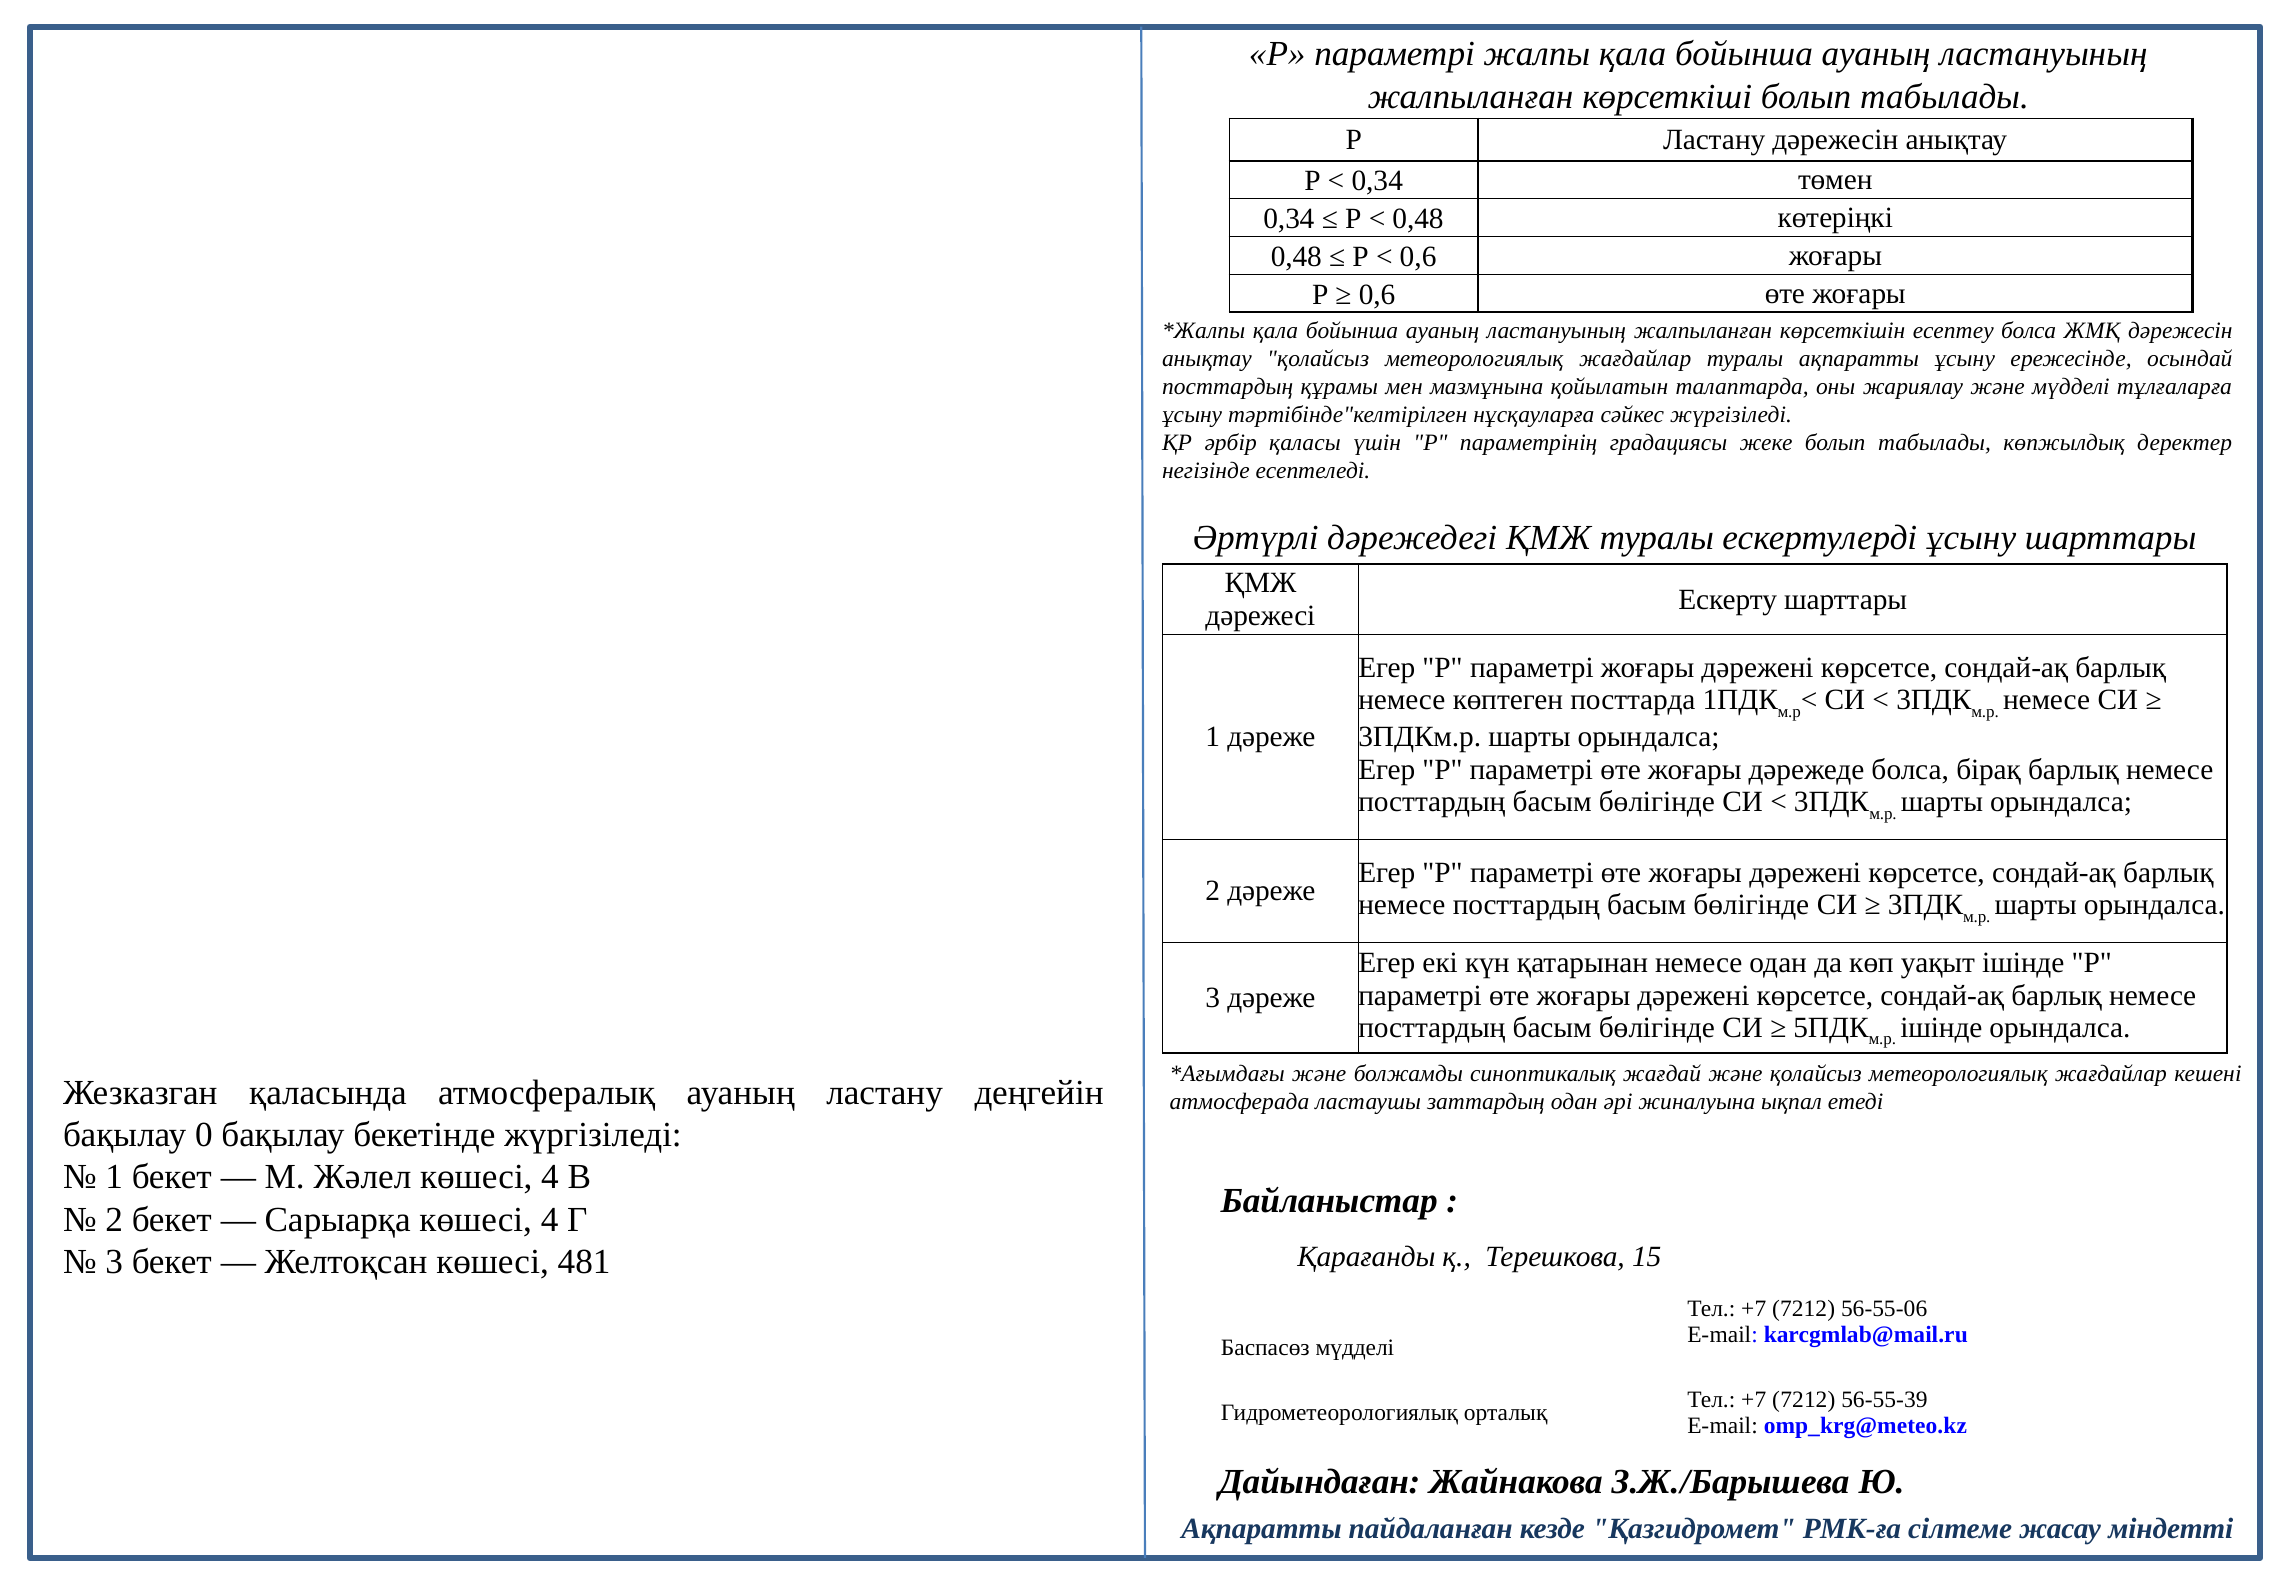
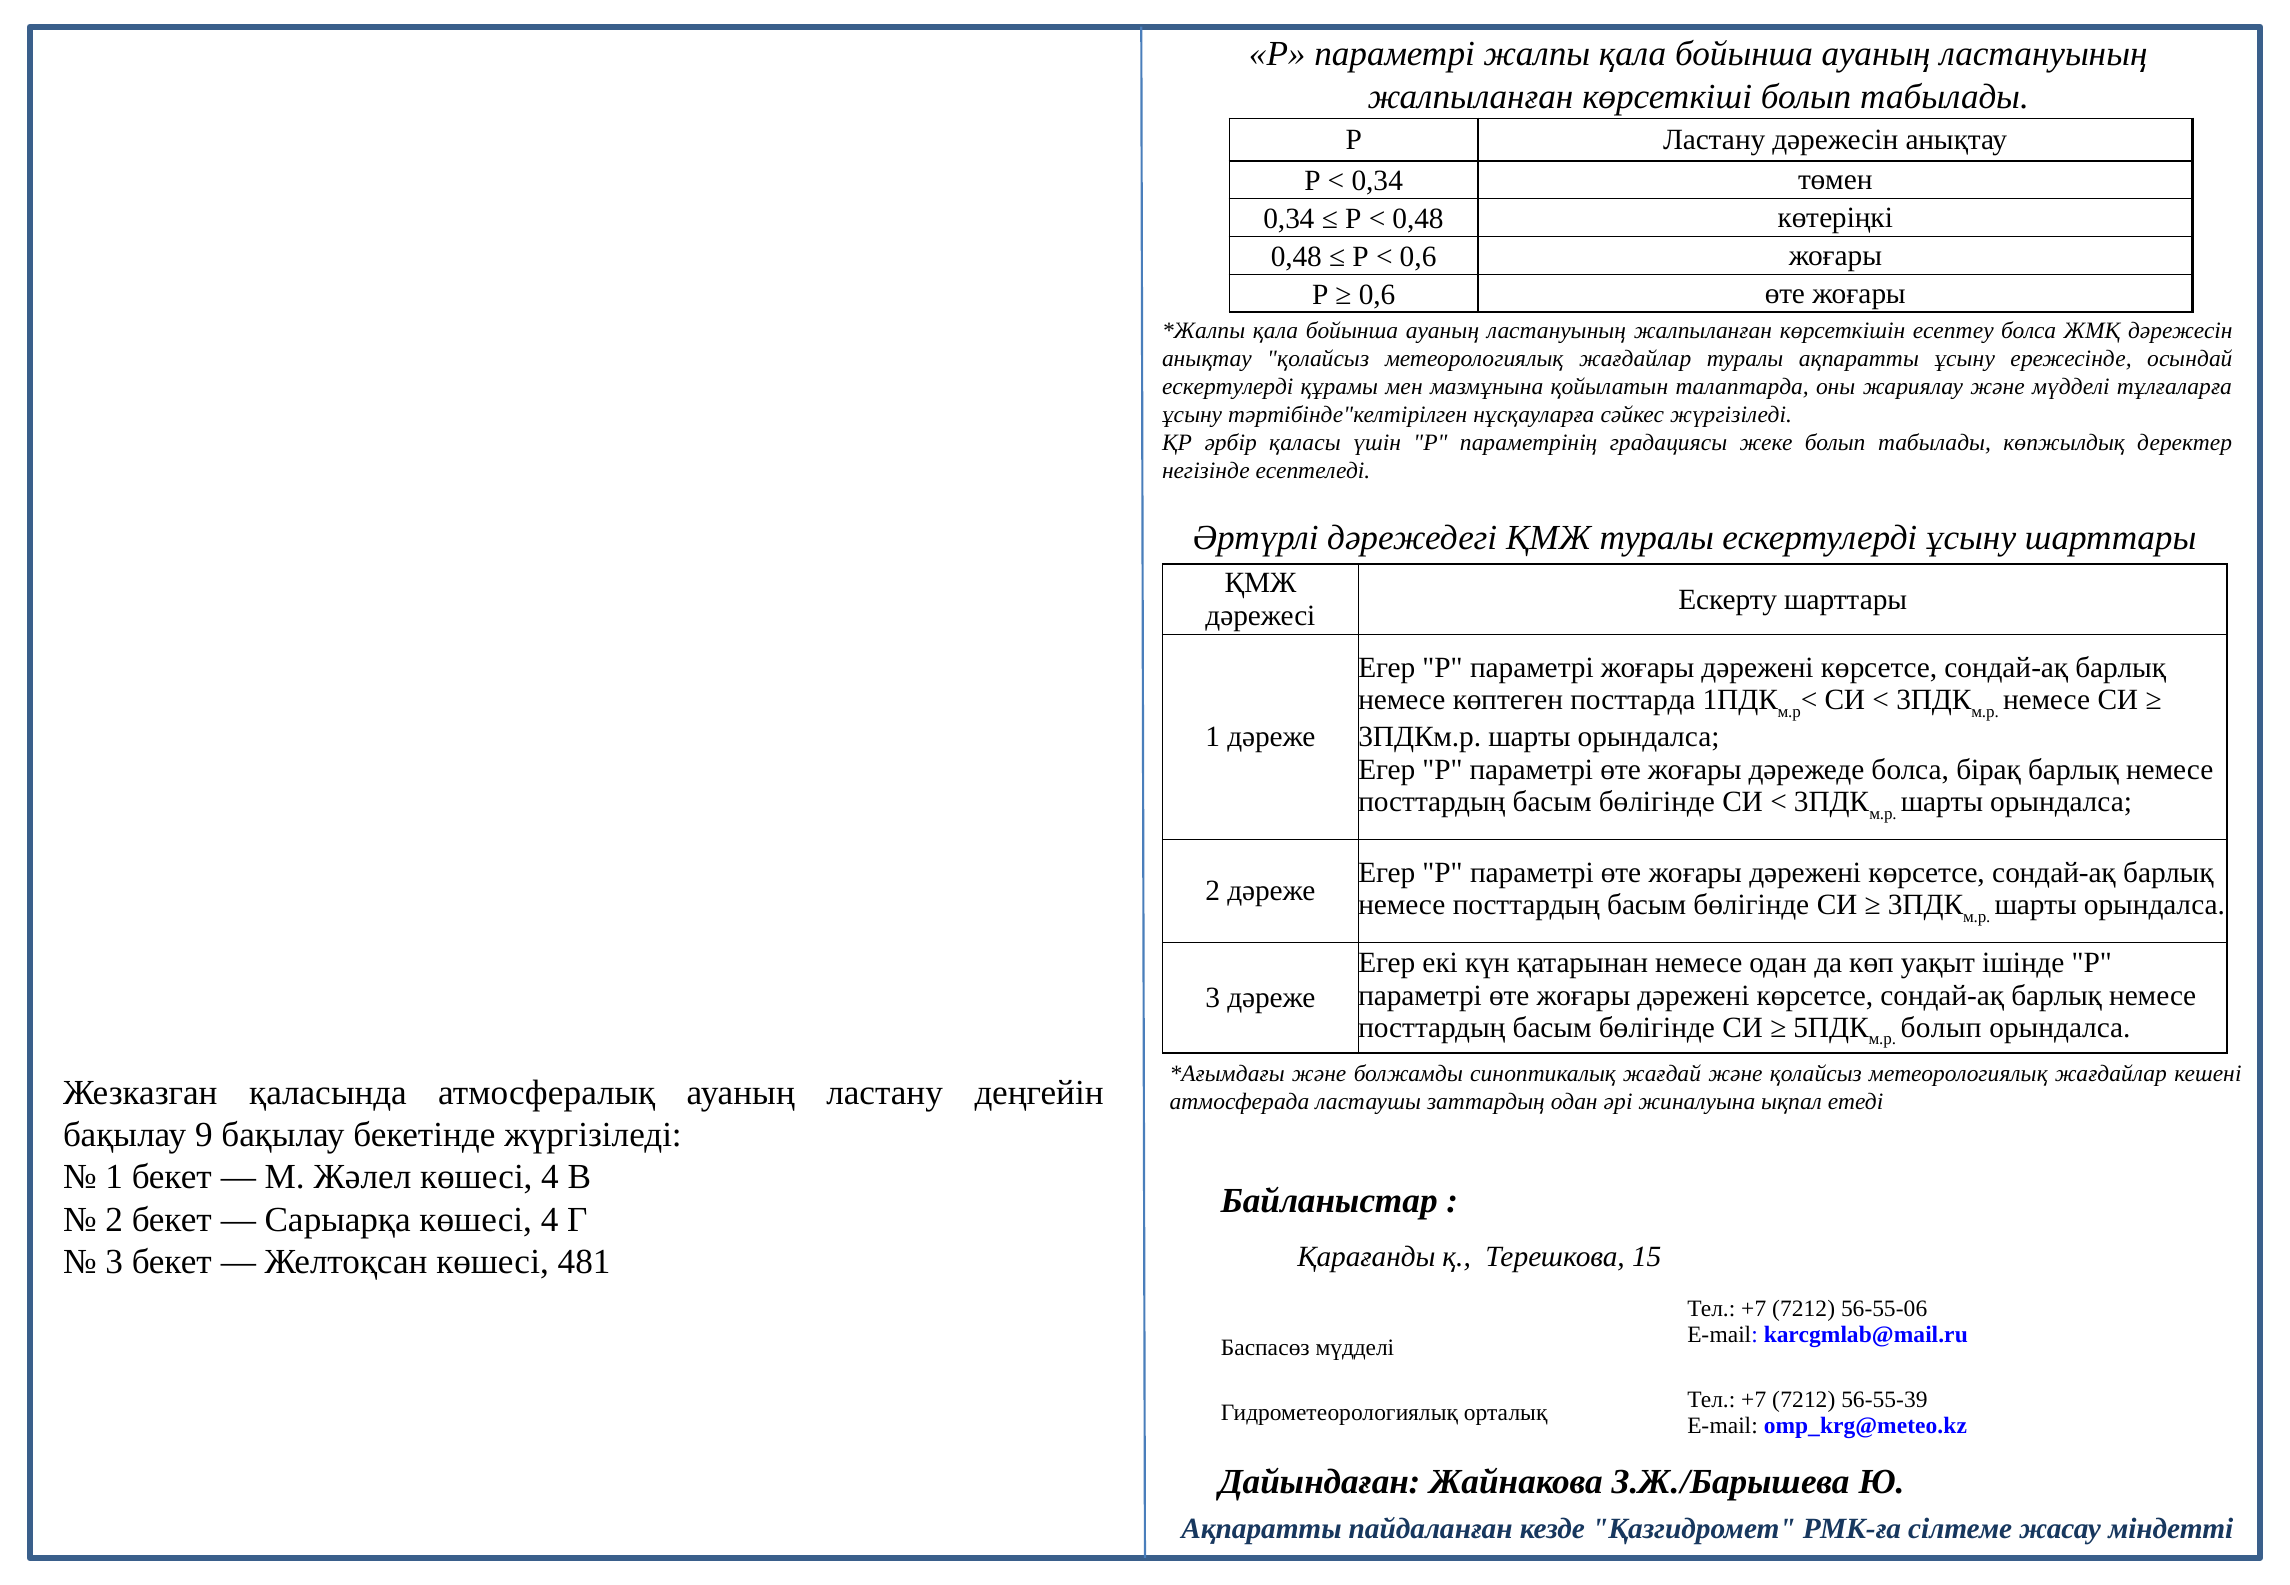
посттардың at (1228, 387): посттардың -> ескертулерді
ішінде at (1941, 1028): ішінде -> болып
0: 0 -> 9
